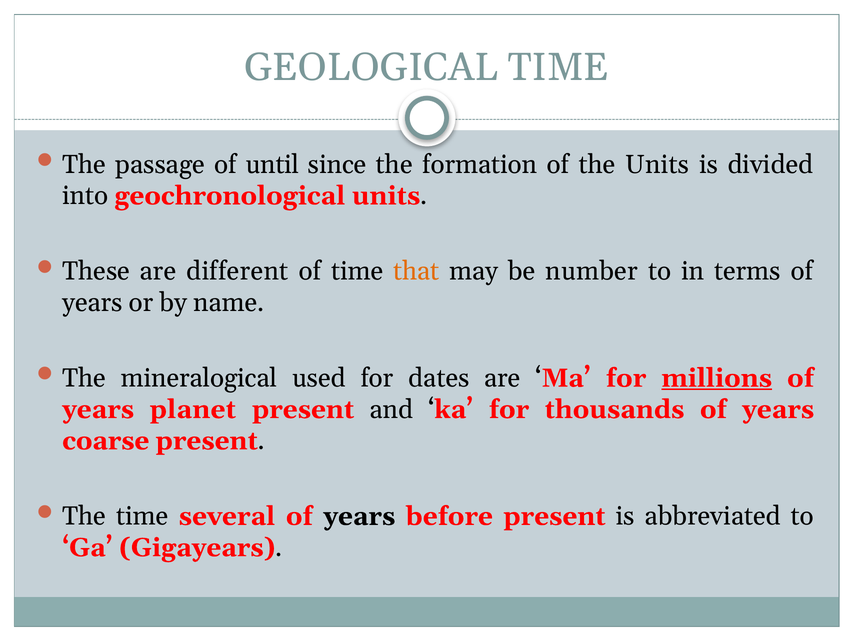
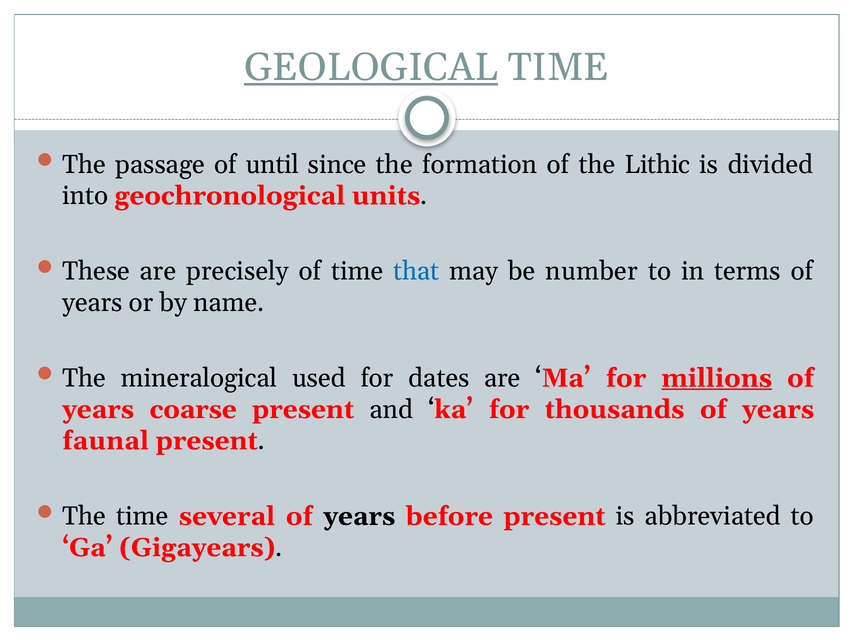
GEOLOGICAL underline: none -> present
the Units: Units -> Lithic
different: different -> precisely
that colour: orange -> blue
planet: planet -> coarse
coarse: coarse -> faunal
